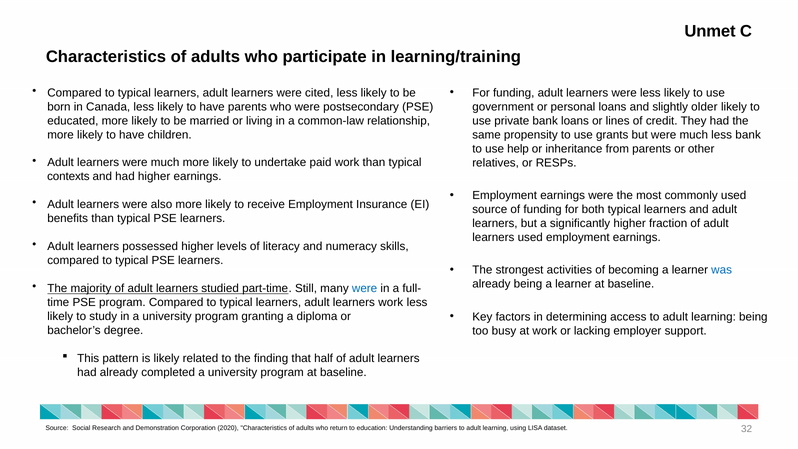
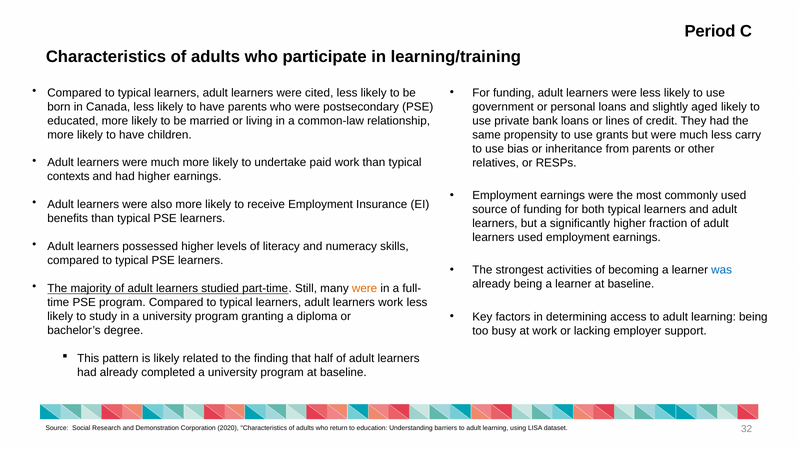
Unmet: Unmet -> Period
older: older -> aged
less bank: bank -> carry
help: help -> bias
were at (365, 288) colour: blue -> orange
